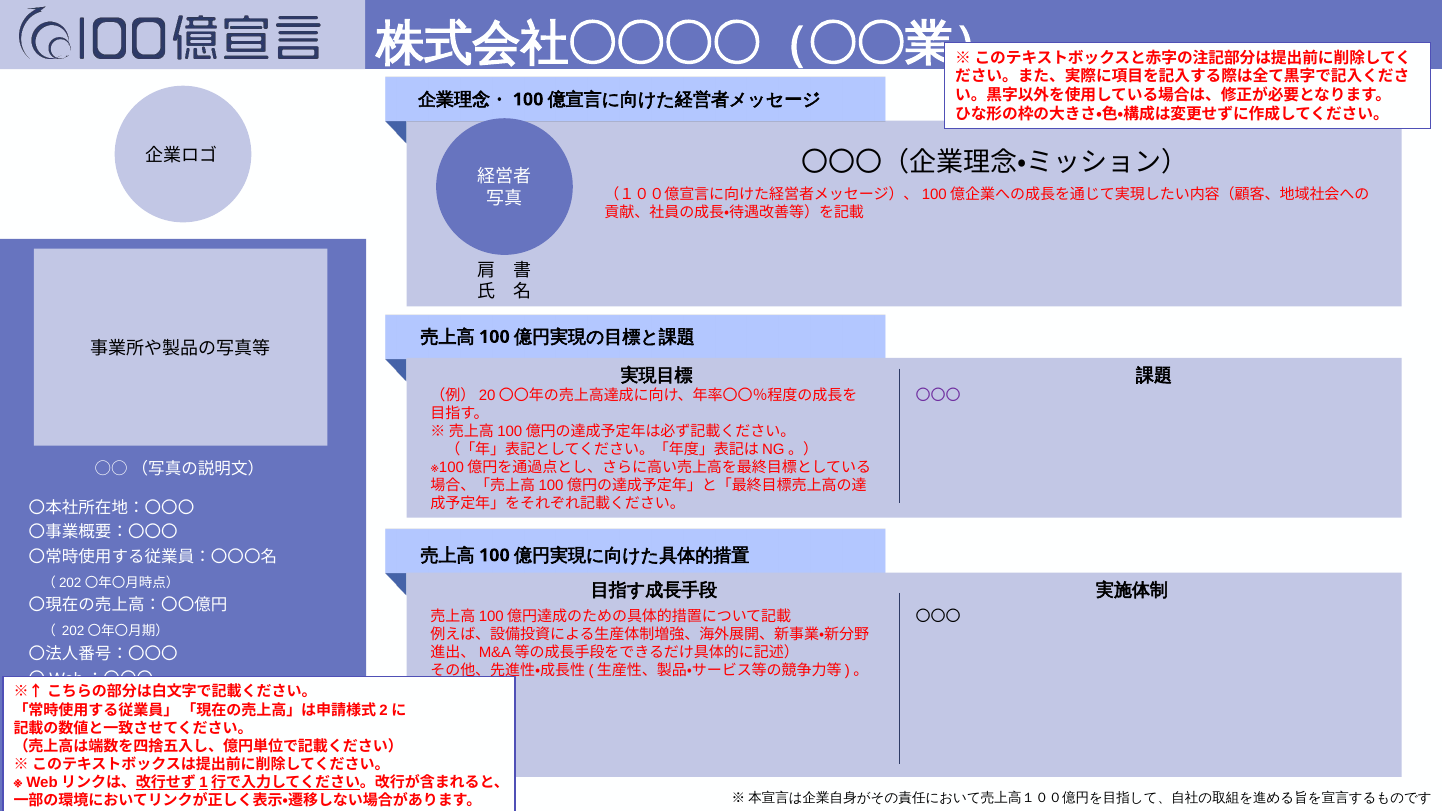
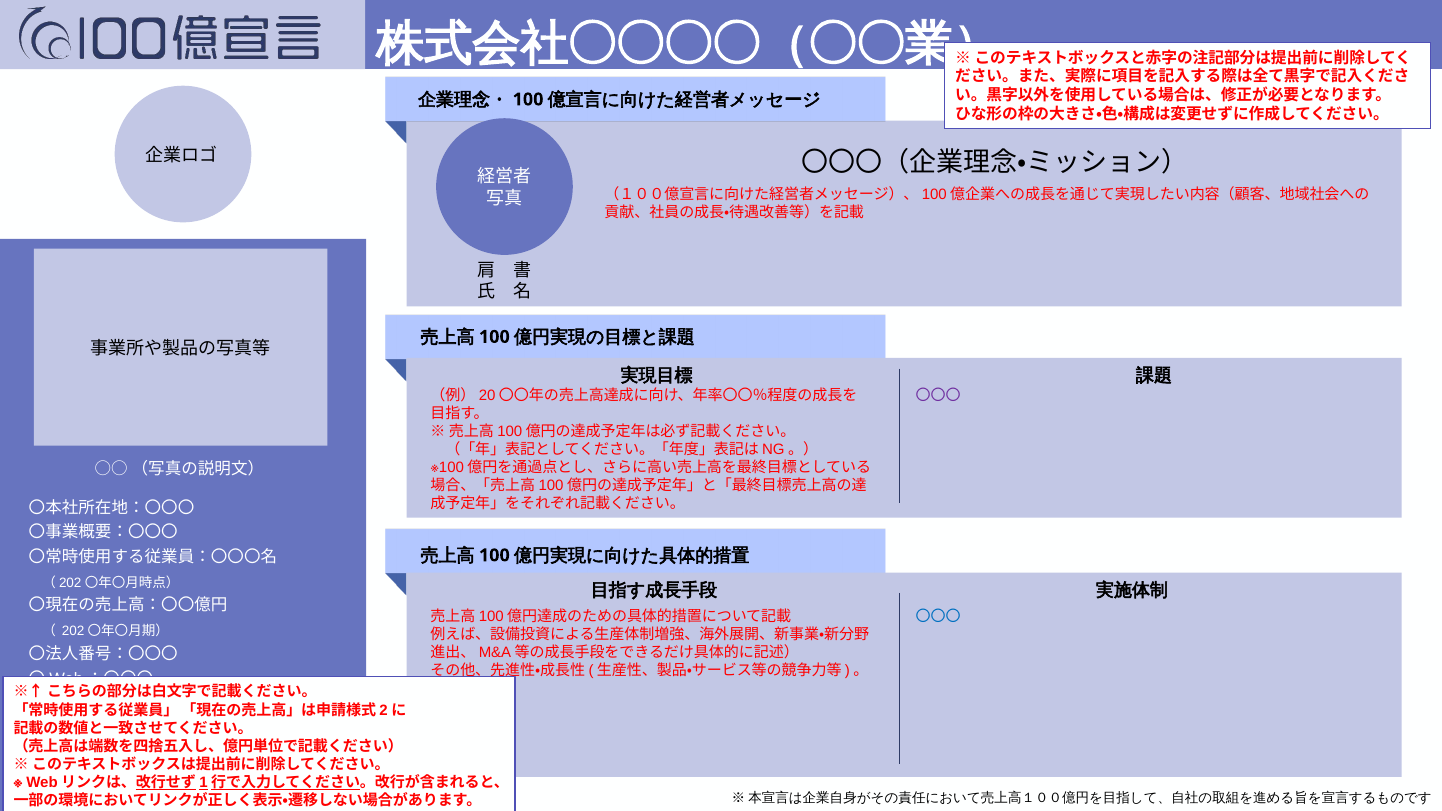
〇〇〇 at (938, 616) colour: black -> blue
